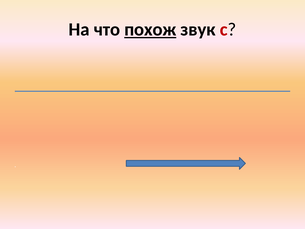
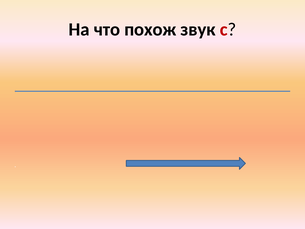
похож underline: present -> none
